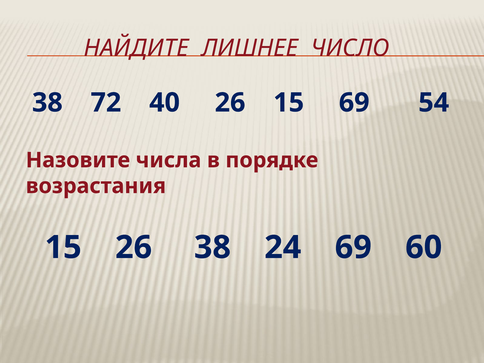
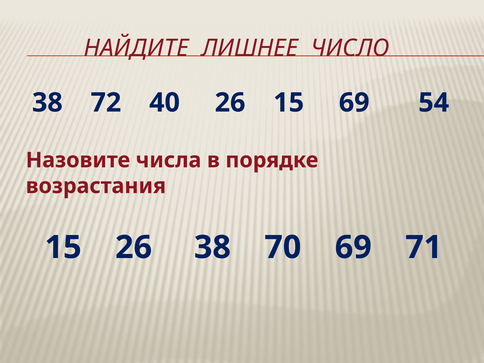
24: 24 -> 70
60: 60 -> 71
